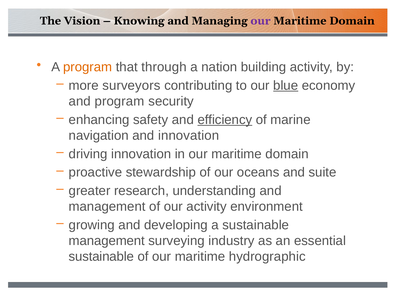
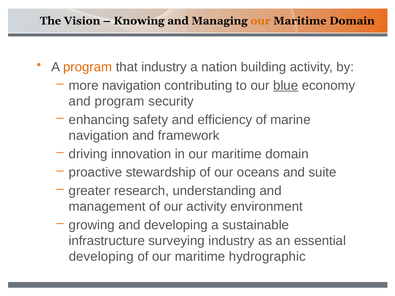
our at (261, 21) colour: purple -> orange
that through: through -> industry
more surveyors: surveyors -> navigation
efficiency underline: present -> none
and innovation: innovation -> framework
management at (107, 241): management -> infrastructure
sustainable at (101, 257): sustainable -> developing
